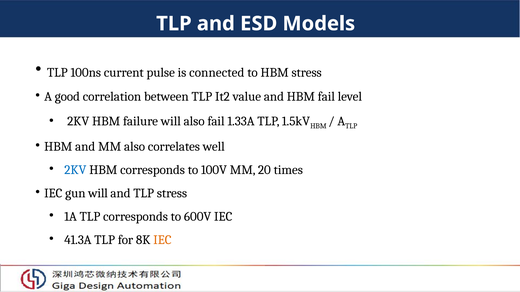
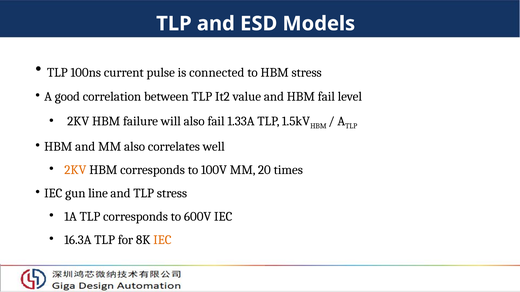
2KV at (75, 170) colour: blue -> orange
gun will: will -> line
41.3A: 41.3A -> 16.3A
